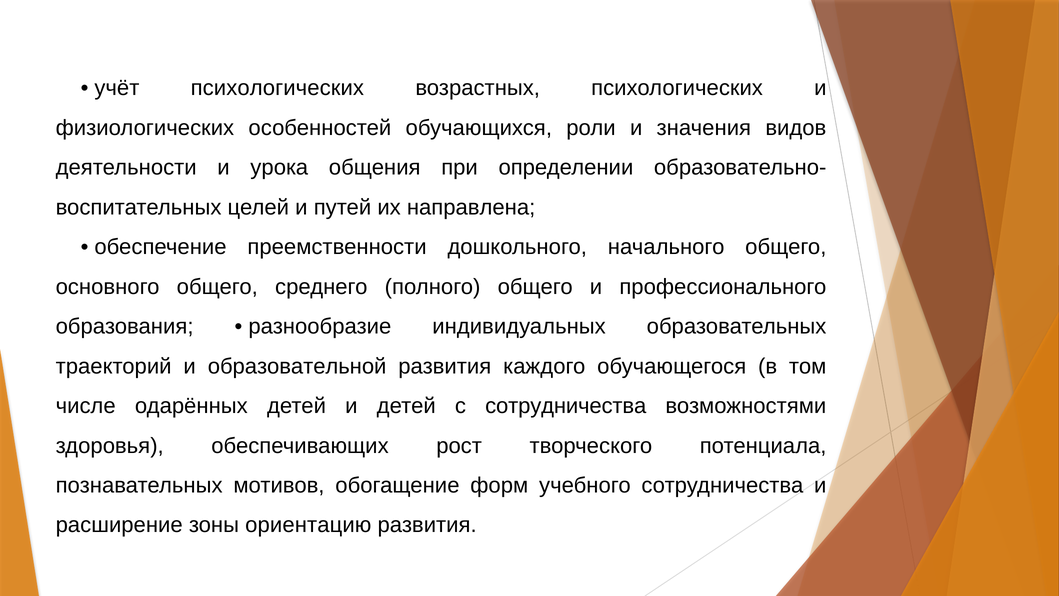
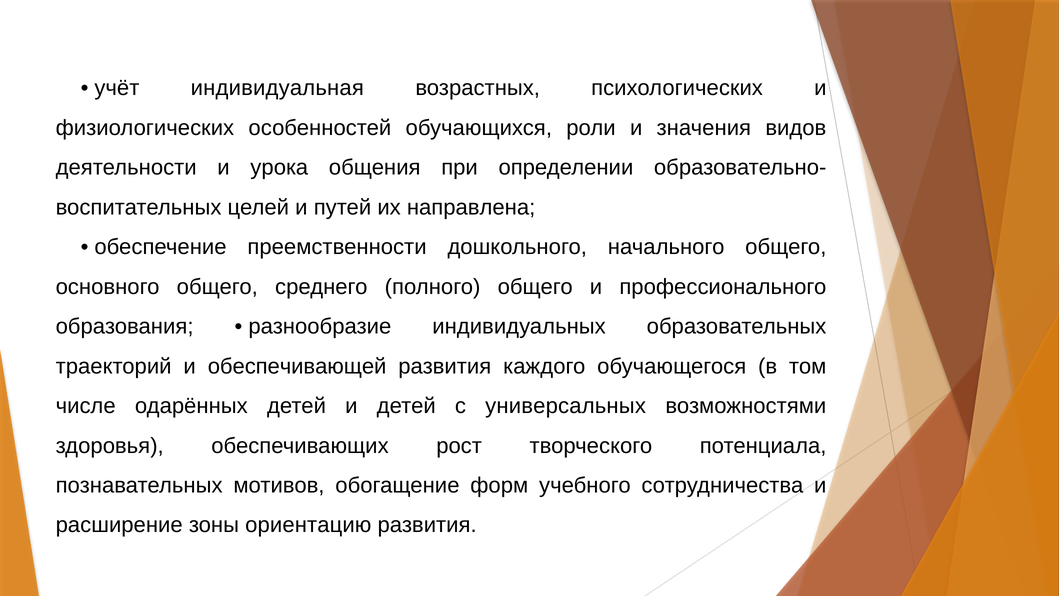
учёт психологических: психологических -> индивидуальная
образовательной: образовательной -> обеспечивающей
с сотрудничества: сотрудничества -> универсальных
